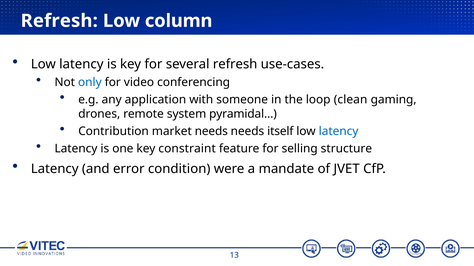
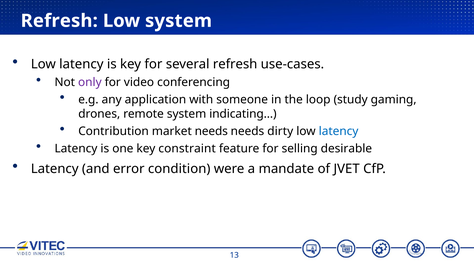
Low column: column -> system
only colour: blue -> purple
clean: clean -> study
pyramidal…: pyramidal… -> indicating…
itself: itself -> dirty
structure: structure -> desirable
